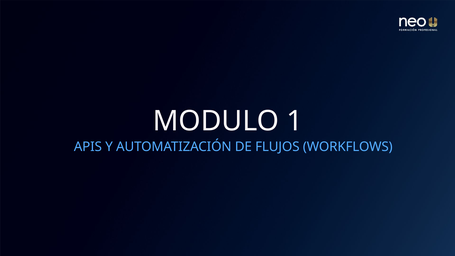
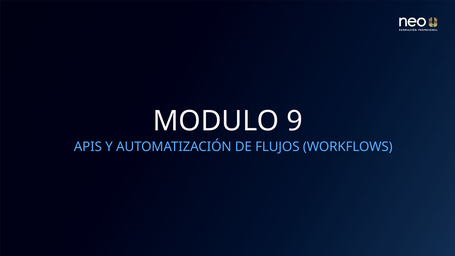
1: 1 -> 9
